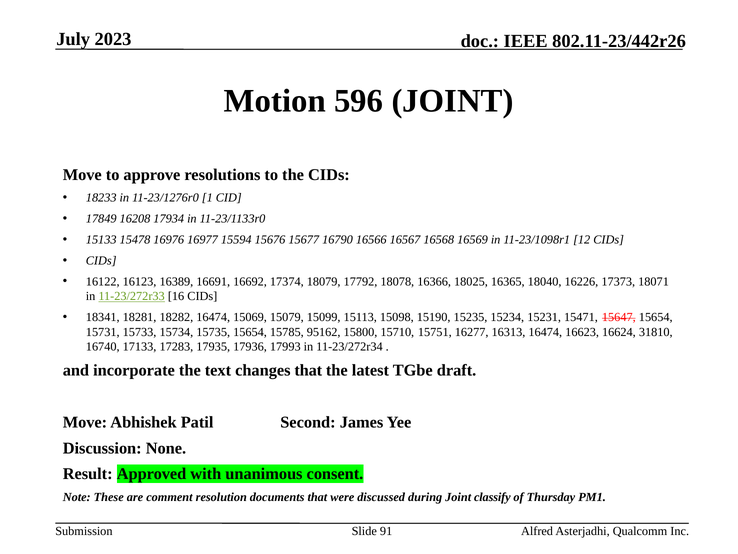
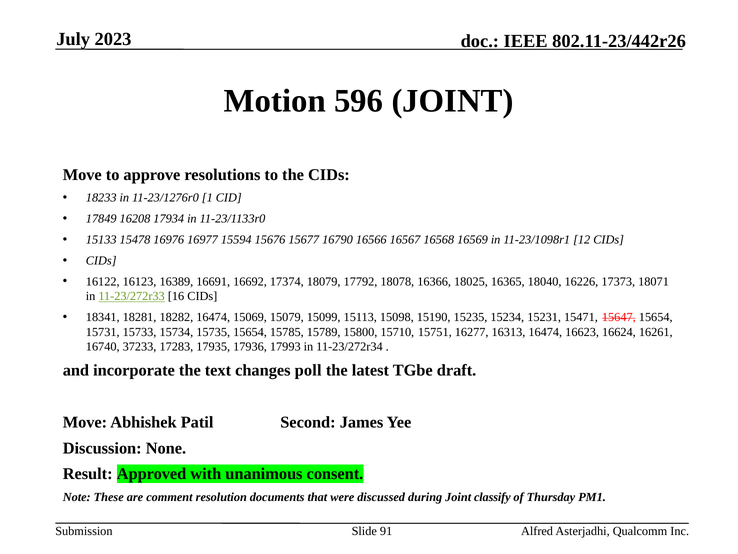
95162: 95162 -> 15789
31810: 31810 -> 16261
17133: 17133 -> 37233
changes that: that -> poll
